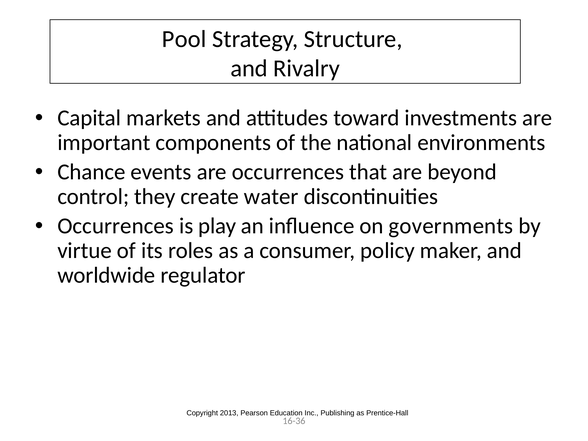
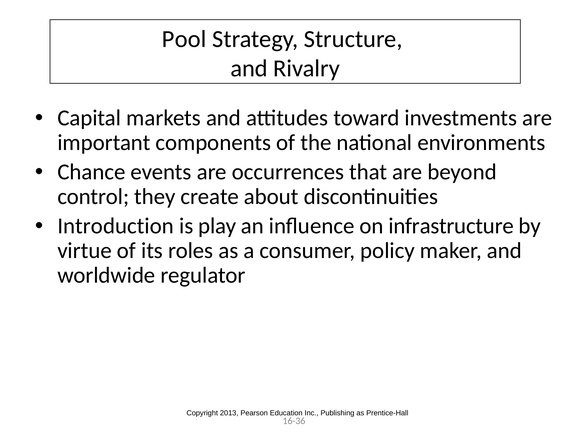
water: water -> about
Occurrences at (116, 226): Occurrences -> Introduction
governments: governments -> infrastructure
